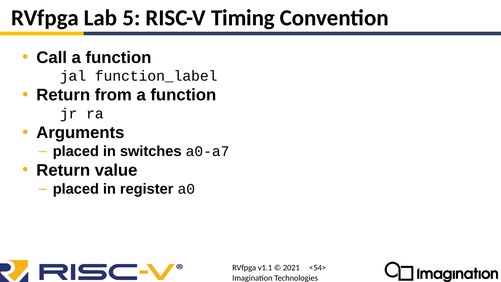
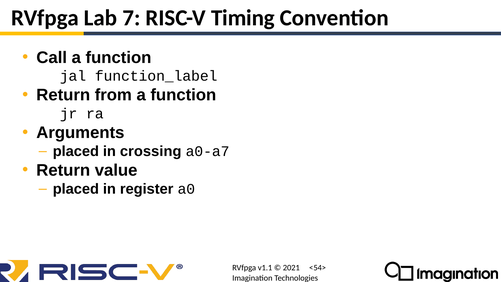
5: 5 -> 7
switches: switches -> crossing
